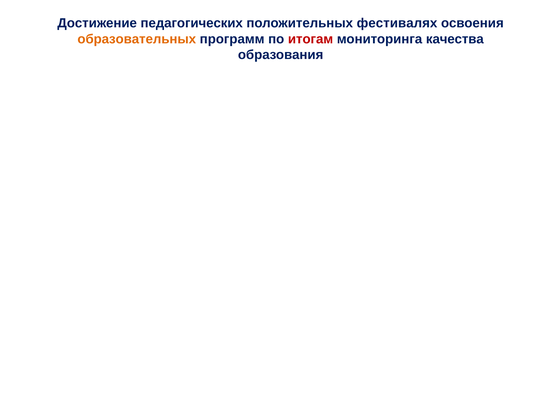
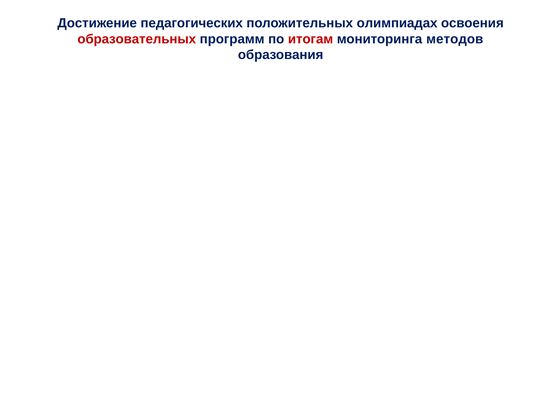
фестивалях: фестивалях -> олимпиадах
образовательных colour: orange -> red
качества: качества -> методов
